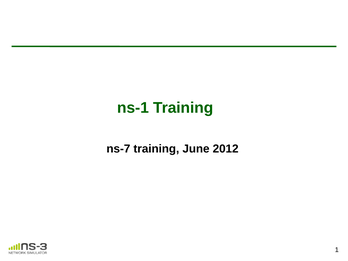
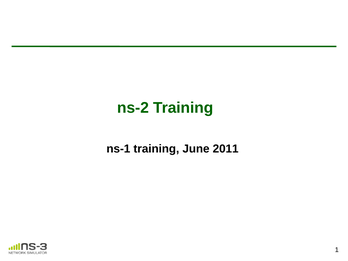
ns-1: ns-1 -> ns-2
ns-7: ns-7 -> ns-1
2012: 2012 -> 2011
